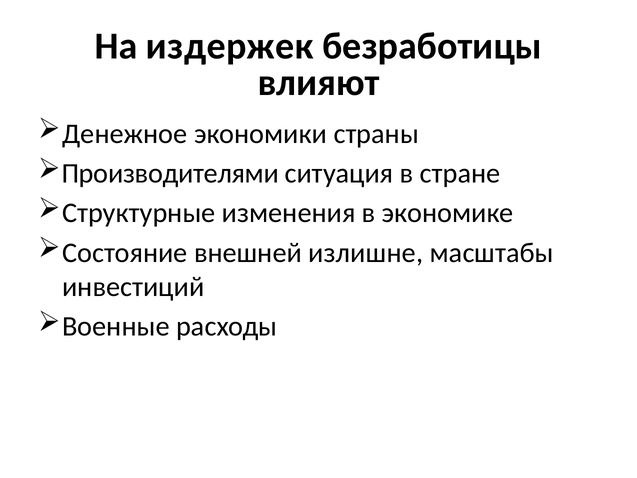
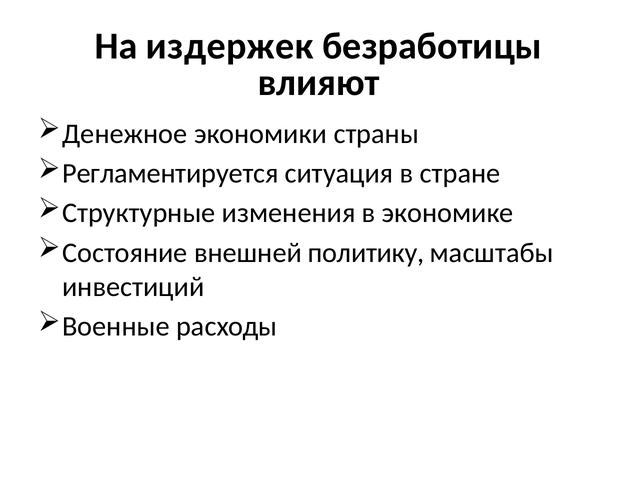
Производителями: Производителями -> Регламентируется
излишне: излишне -> политику
